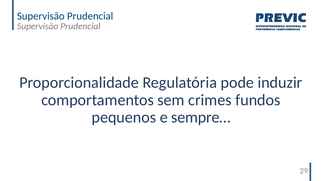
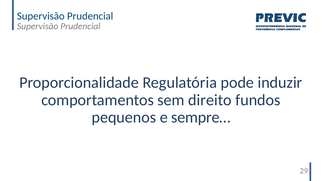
crimes: crimes -> direito
